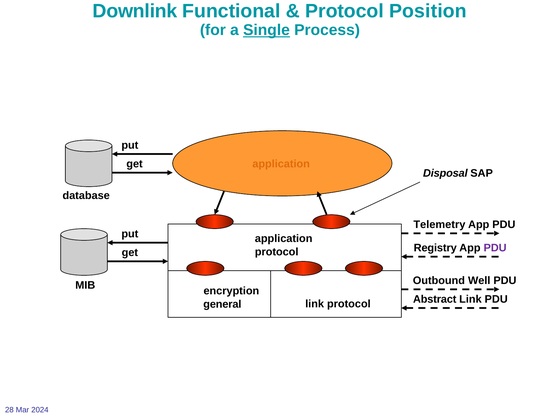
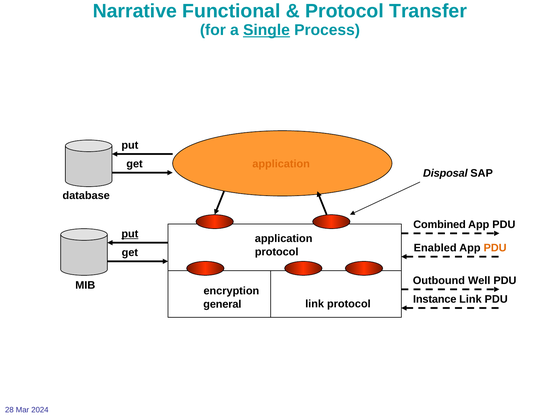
Downlink: Downlink -> Narrative
Position: Position -> Transfer
Telemetry: Telemetry -> Combined
put at (130, 234) underline: none -> present
Registry: Registry -> Enabled
PDU at (495, 248) colour: purple -> orange
Abstract: Abstract -> Instance
